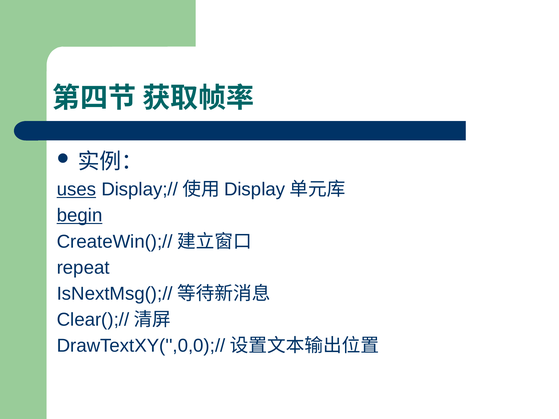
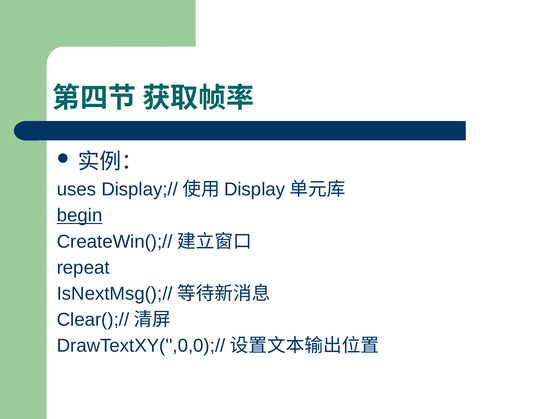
uses underline: present -> none
